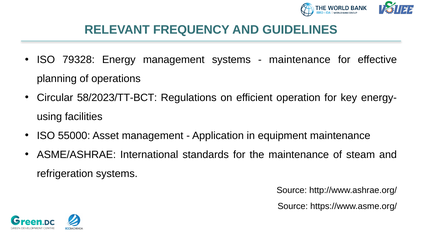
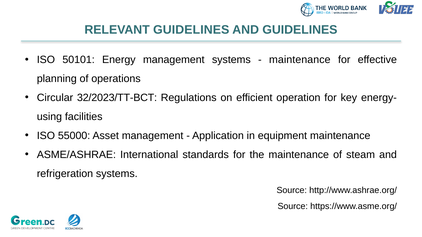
RELEVANT FREQUENCY: FREQUENCY -> GUIDELINES
79328: 79328 -> 50101
58/2023/TT-BCT: 58/2023/TT-BCT -> 32/2023/TT-BCT
